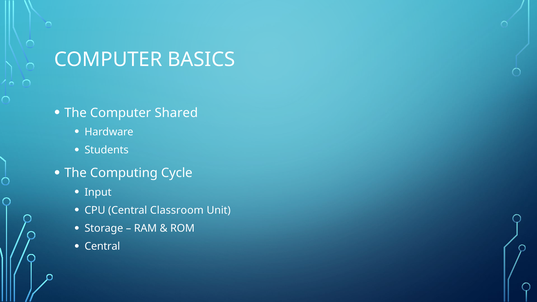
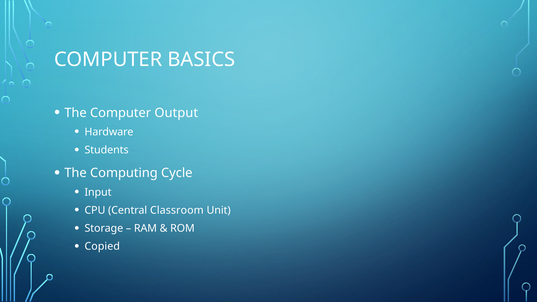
Shared: Shared -> Output
Central at (102, 247): Central -> Copied
